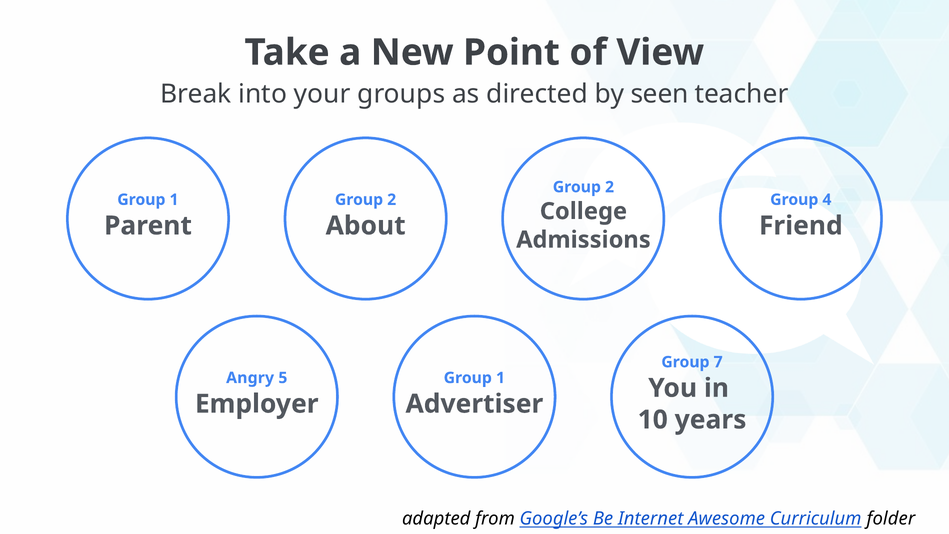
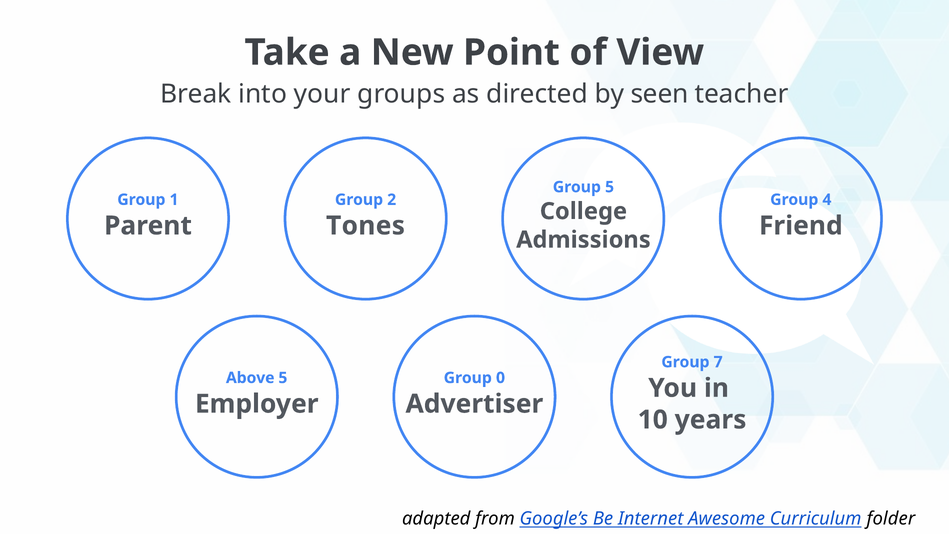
2 at (610, 187): 2 -> 5
About: About -> Tones
Angry: Angry -> Above
1 at (501, 378): 1 -> 0
